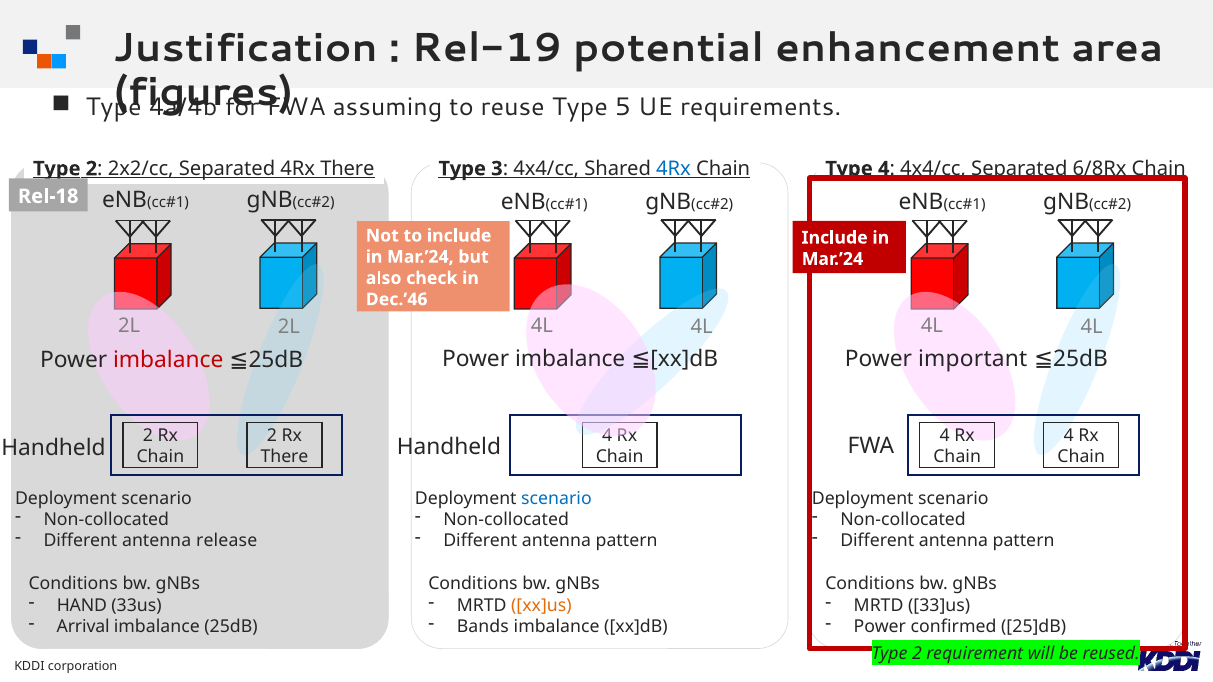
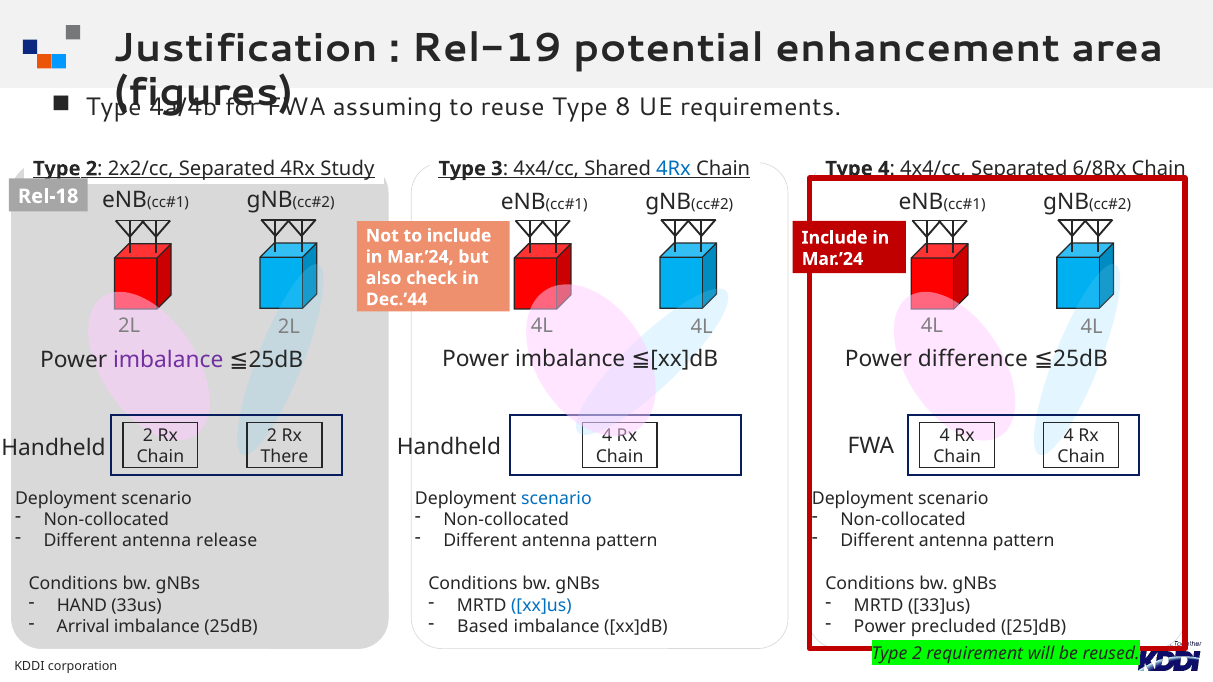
5: 5 -> 8
4Rx There: There -> Study
Dec.’46: Dec.’46 -> Dec.’44
important: important -> difference
imbalance at (168, 360) colour: red -> purple
xx]us colour: orange -> blue
Bands: Bands -> Based
confirmed: confirmed -> precluded
